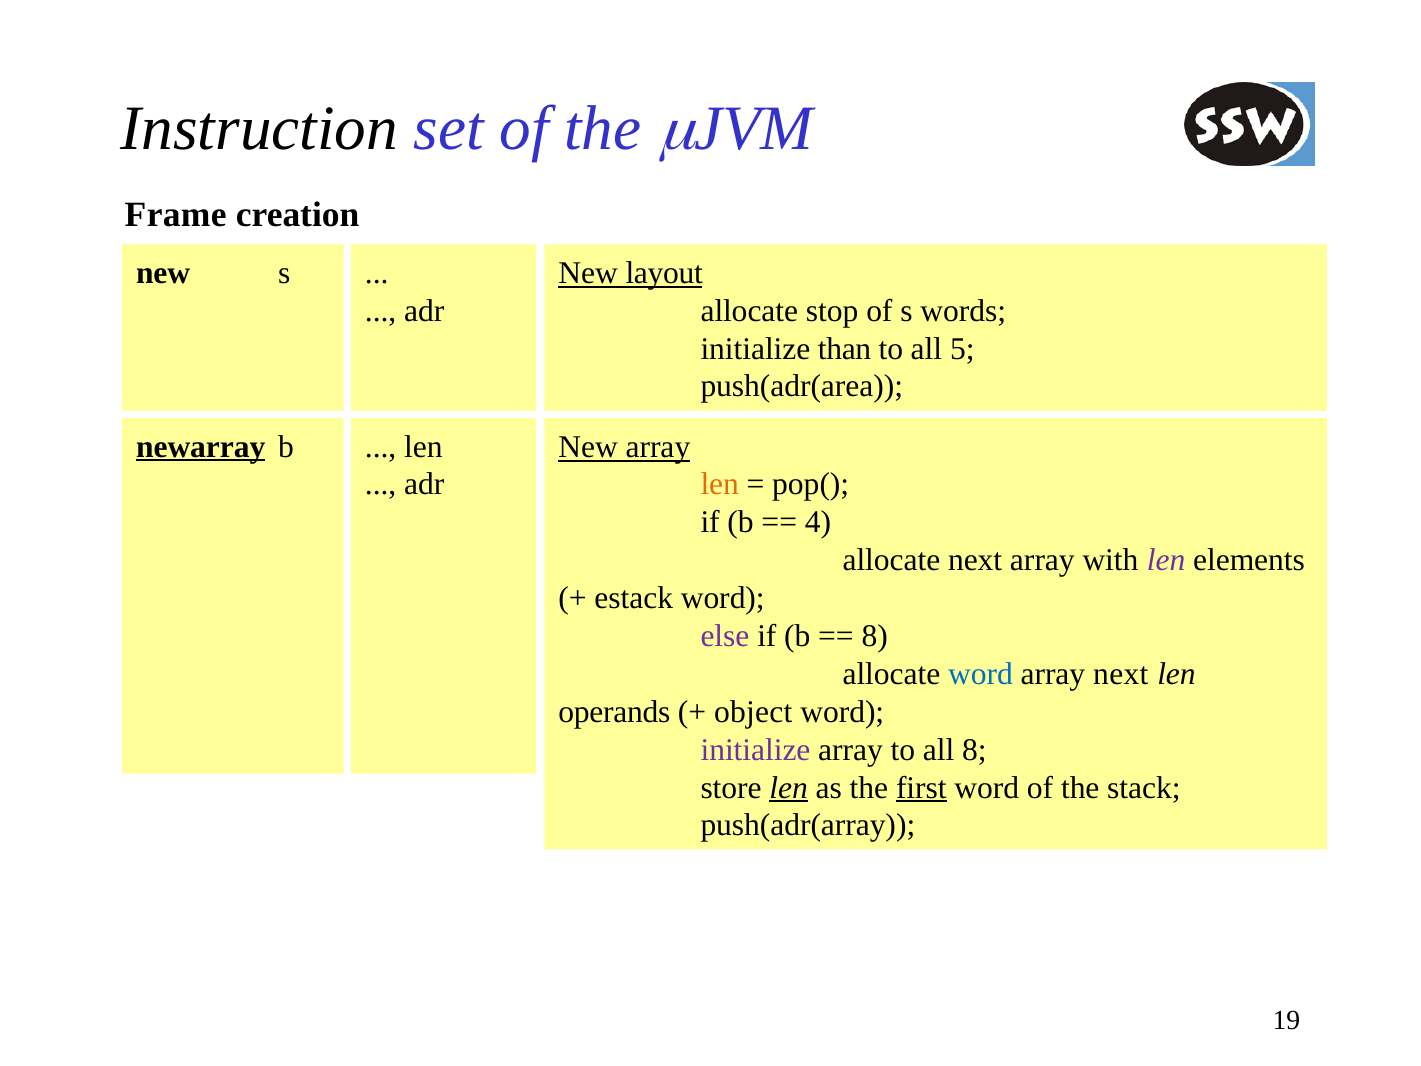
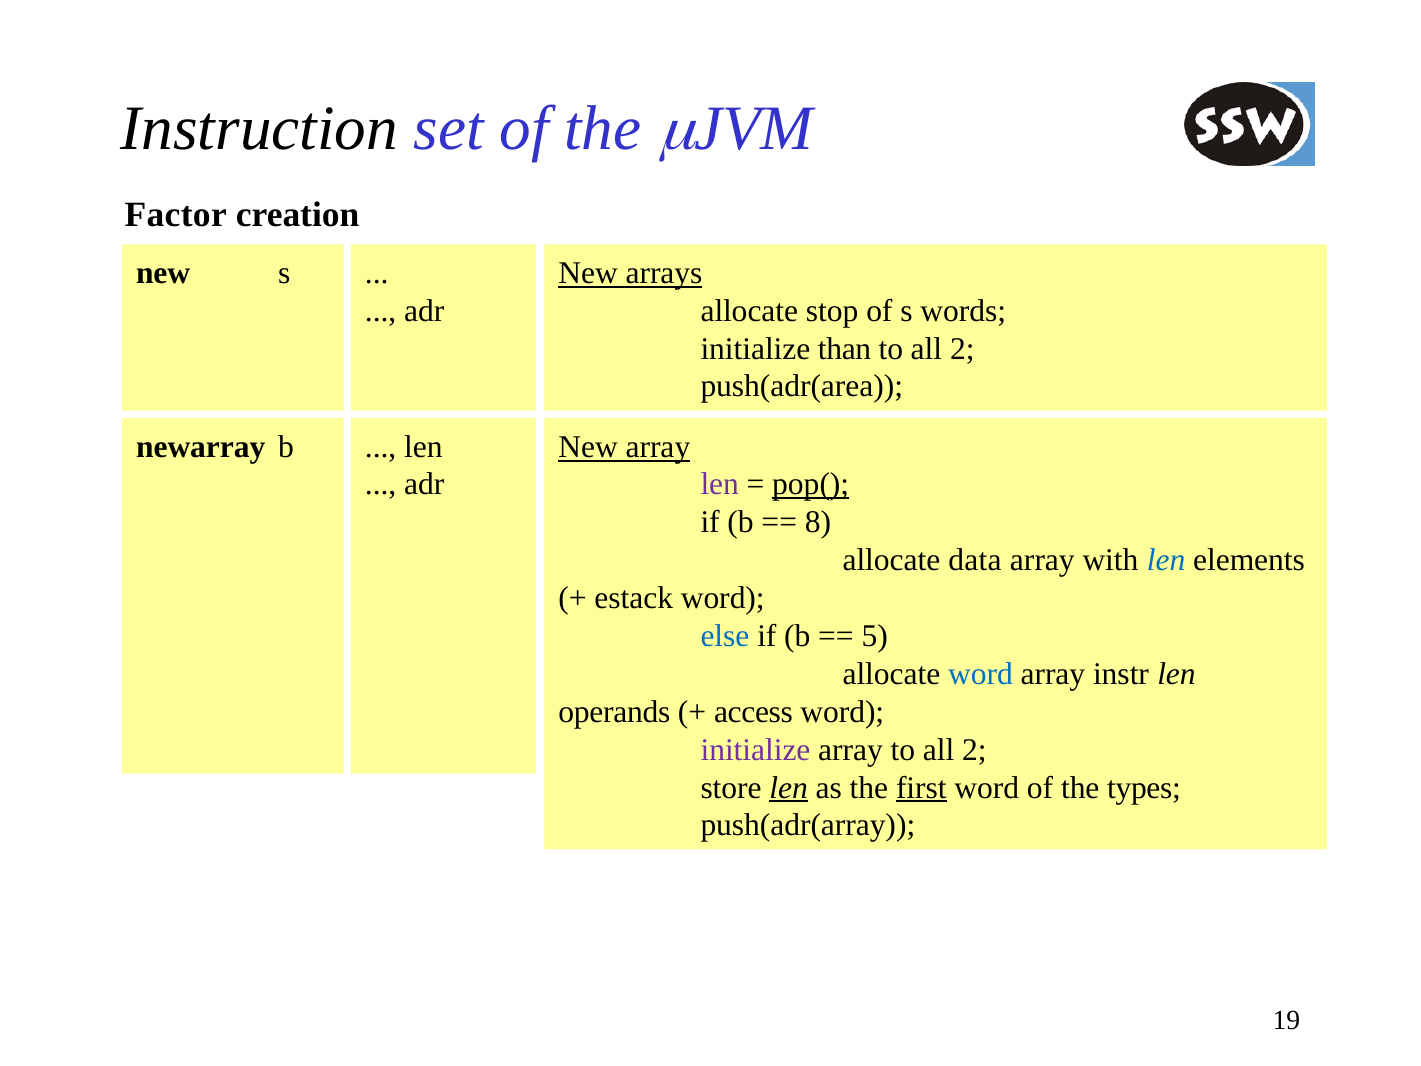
Frame: Frame -> Factor
layout: layout -> arrays
5 at (962, 349): 5 -> 2
newarray underline: present -> none
len at (720, 484) colour: orange -> purple
pop( underline: none -> present
4: 4 -> 8
allocate next: next -> data
len at (1166, 560) colour: purple -> blue
else colour: purple -> blue
8 at (875, 636): 8 -> 5
array next: next -> instr
object: object -> access
array to all 8: 8 -> 2
stack: stack -> types
